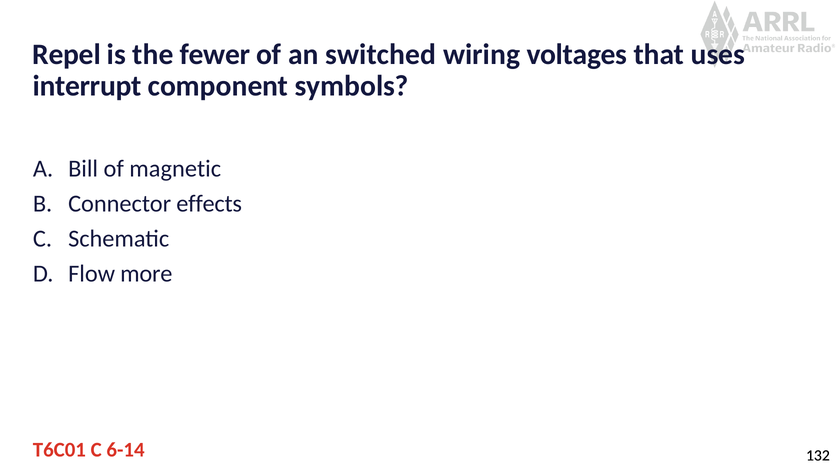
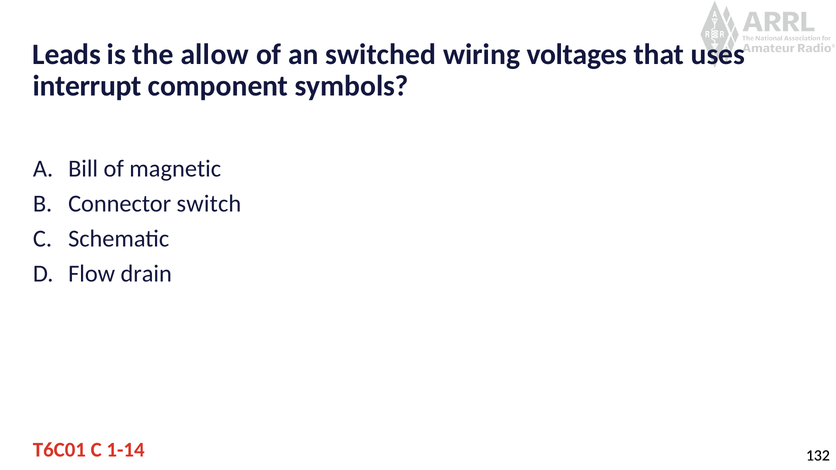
Repel: Repel -> Leads
fewer: fewer -> allow
effects: effects -> switch
more: more -> drain
6-14: 6-14 -> 1-14
